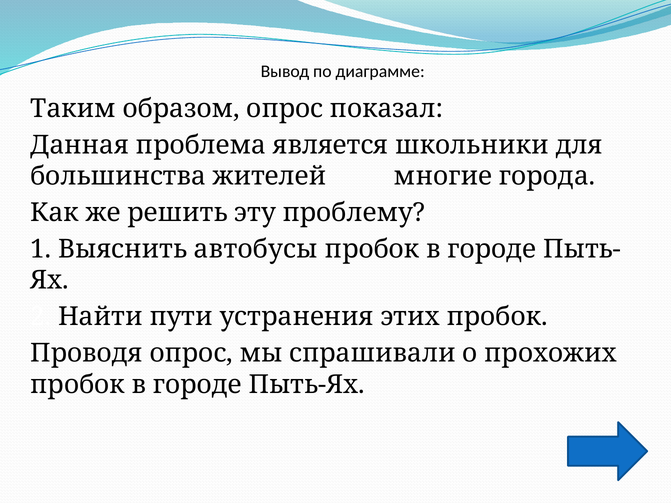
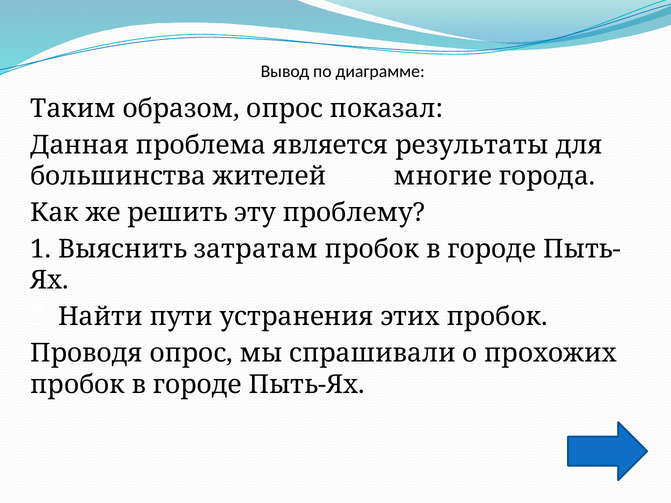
школьники: школьники -> результаты
автобусы: автобусы -> затратам
